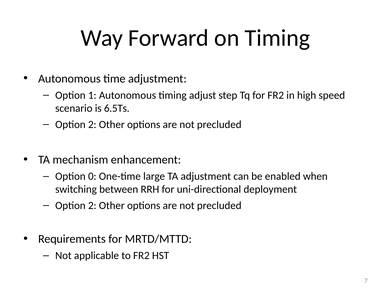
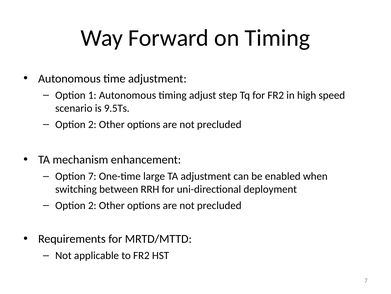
6.5Ts: 6.5Ts -> 9.5Ts
Option 0: 0 -> 7
